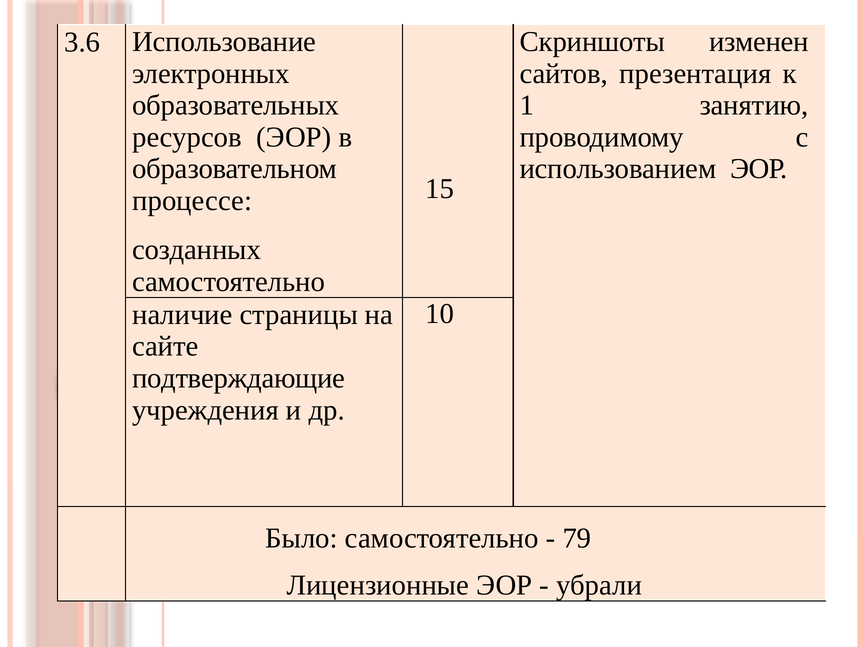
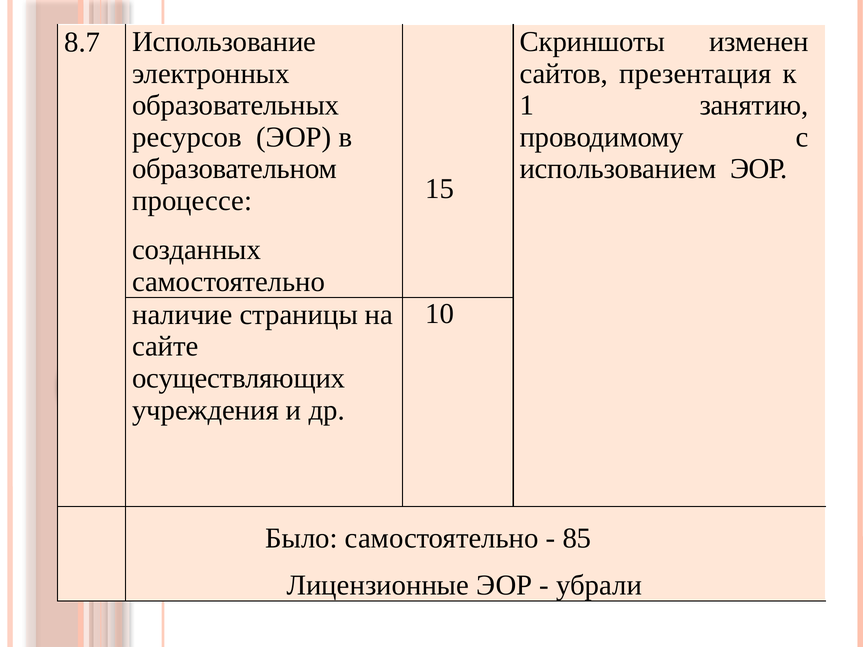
3.6: 3.6 -> 8.7
подтверждающие: подтверждающие -> осуществляющих
79: 79 -> 85
